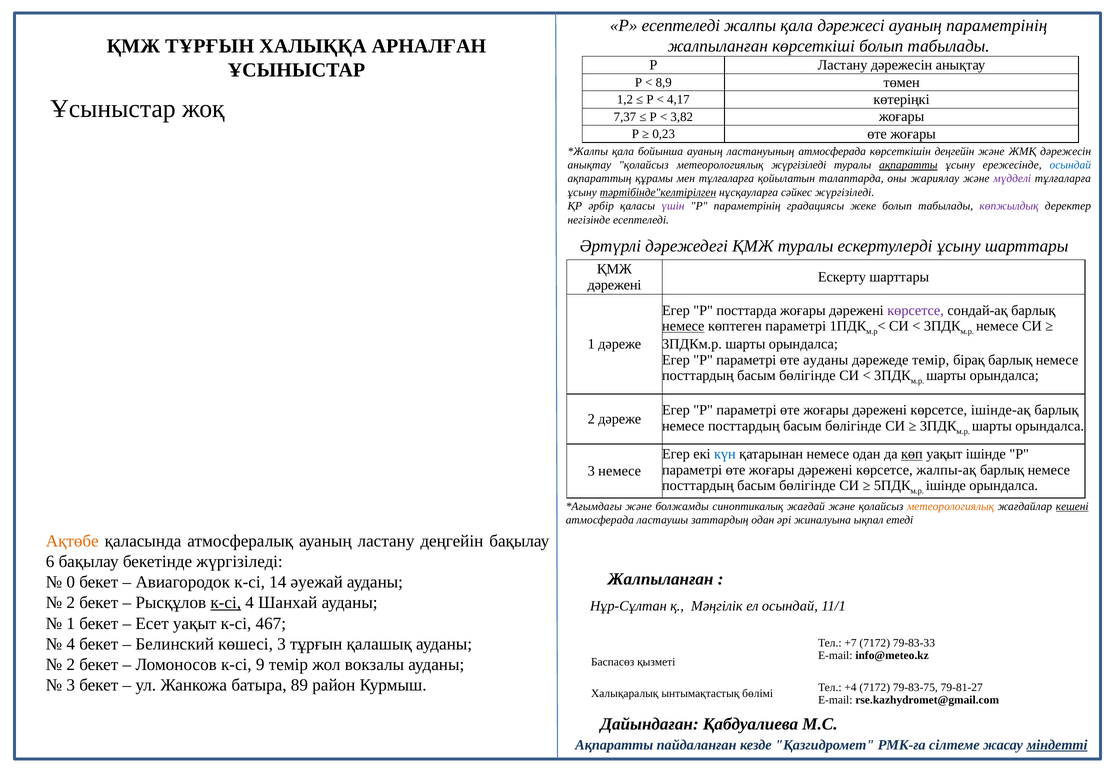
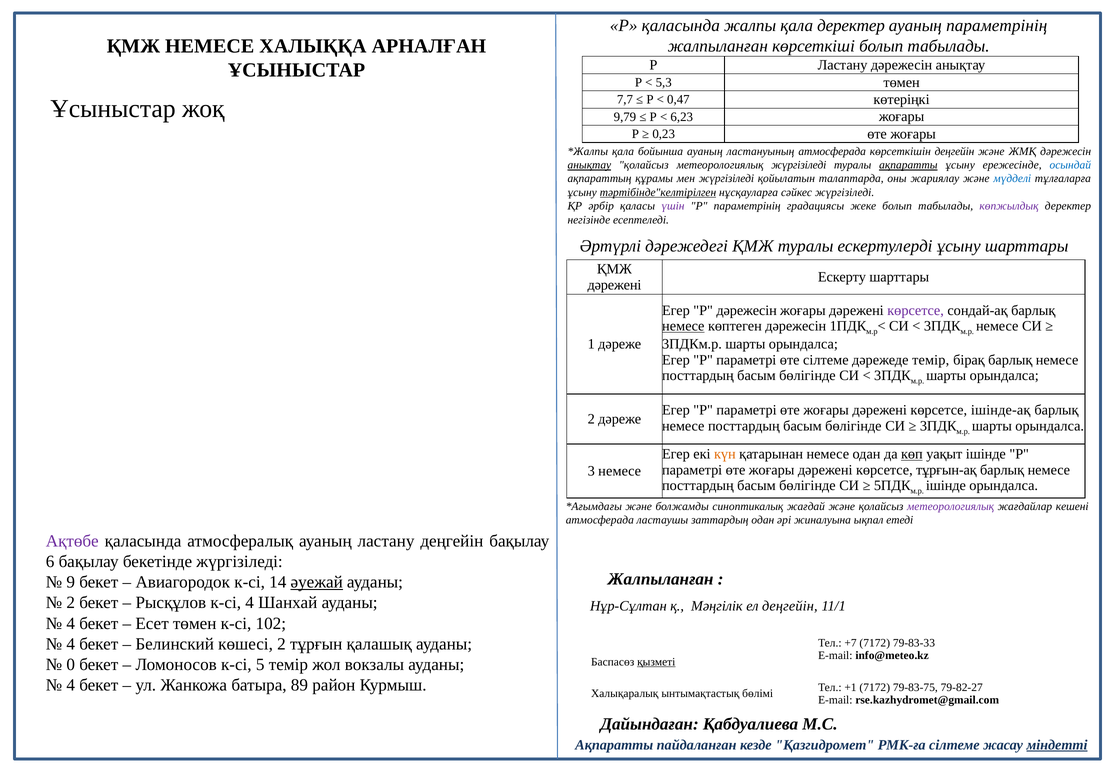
Р есептеледі: есептеледі -> қаласында
қала дәрежесі: дәрежесі -> деректер
ҚМЖ ТҰРҒЫН: ТҰРҒЫН -> НЕМЕСЕ
8,9: 8,9 -> 5,3
1,2: 1,2 -> 7,7
4,17: 4,17 -> 0,47
7,37: 7,37 -> 9,79
3,82: 3,82 -> 6,23
анықтау at (589, 165) underline: none -> present
мен тұлғаларға: тұлғаларға -> жүргізіледі
мүдделі colour: purple -> blue
Р посттарда: посттарда -> дәрежесін
көптеген параметрі: параметрі -> дәрежесін
өте ауданы: ауданы -> сілтеме
күн colour: blue -> orange
жалпы-ақ: жалпы-ақ -> тұрғын-ақ
метеорологиялық at (951, 506) colour: orange -> purple
кешені underline: present -> none
Ақтөбе colour: orange -> purple
0: 0 -> 9
әуежай underline: none -> present
к-сі at (226, 603) underline: present -> none
ел осындай: осындай -> деңгейін
1 at (71, 623): 1 -> 4
Есет уақыт: уақыт -> төмен
467: 467 -> 102
көшесі 3: 3 -> 2
қызметі underline: none -> present
2 at (71, 664): 2 -> 0
9: 9 -> 5
3 at (71, 685): 3 -> 4
+4: +4 -> +1
79-81-27: 79-81-27 -> 79-82-27
